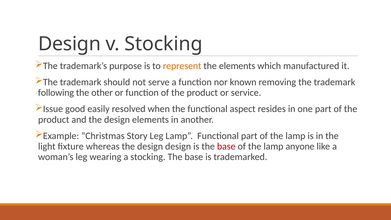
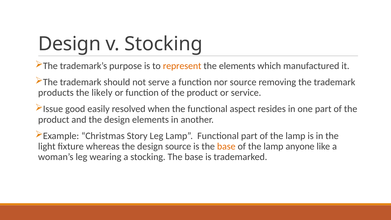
nor known: known -> source
following: following -> products
other: other -> likely
design design: design -> source
base at (226, 146) colour: red -> orange
